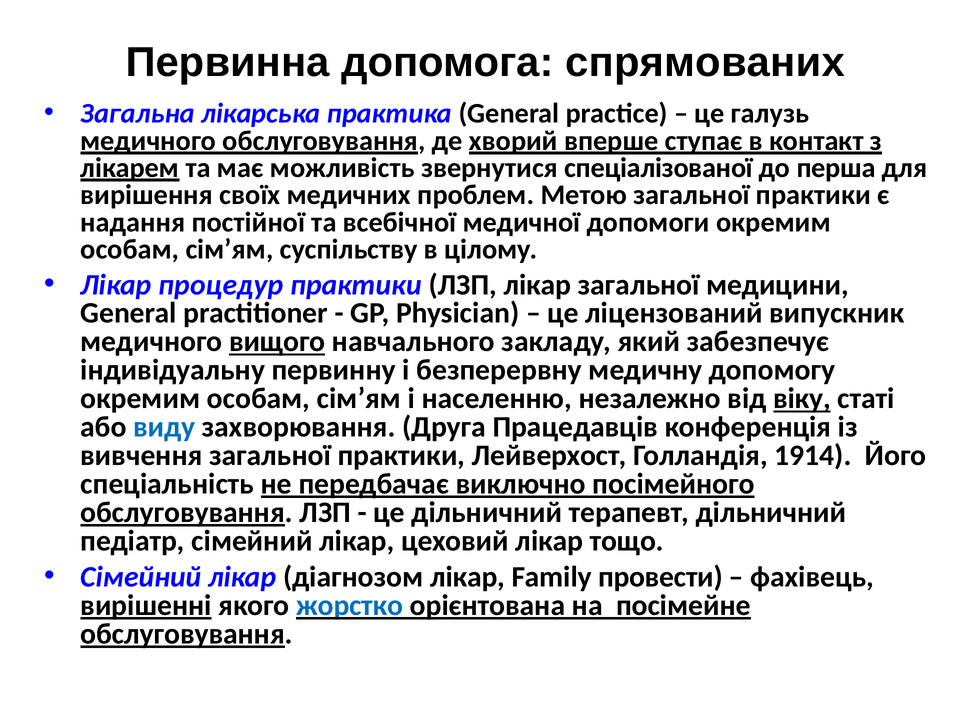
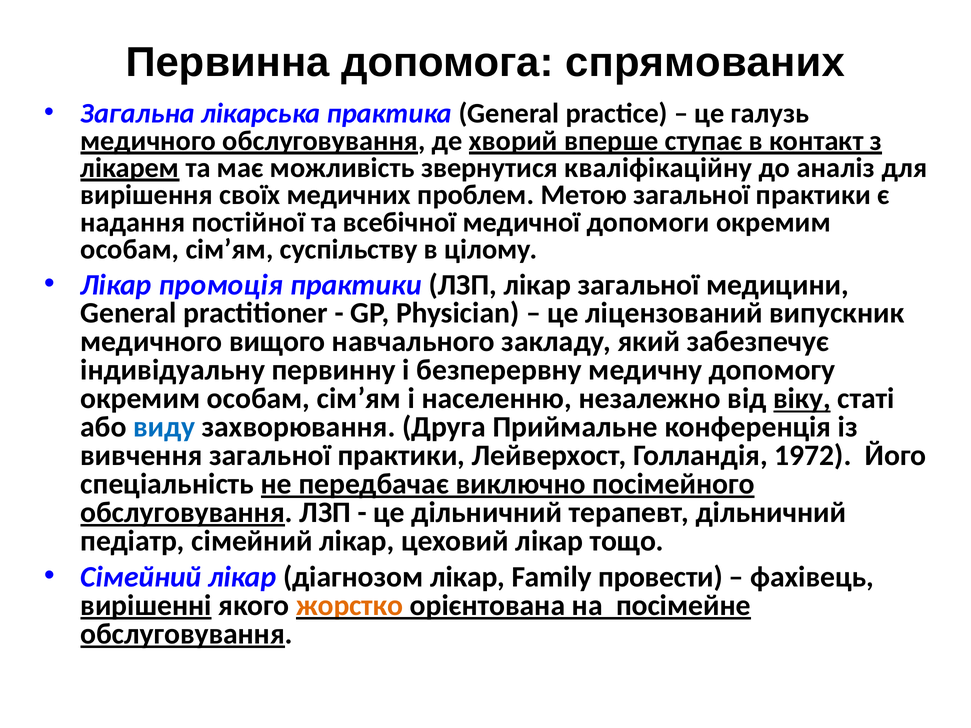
спеціалізованої: спеціалізованої -> кваліфікаційну
перша: перша -> аналіз
процедур: процедур -> промоція
вищого underline: present -> none
Працедавців: Працедавців -> Приймальне
1914: 1914 -> 1972
жорстко colour: blue -> orange
